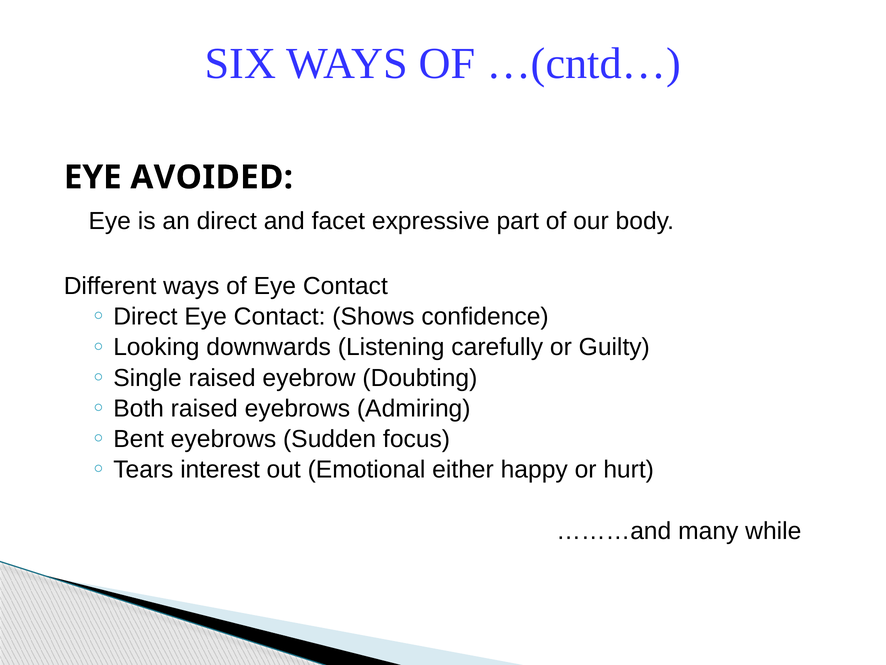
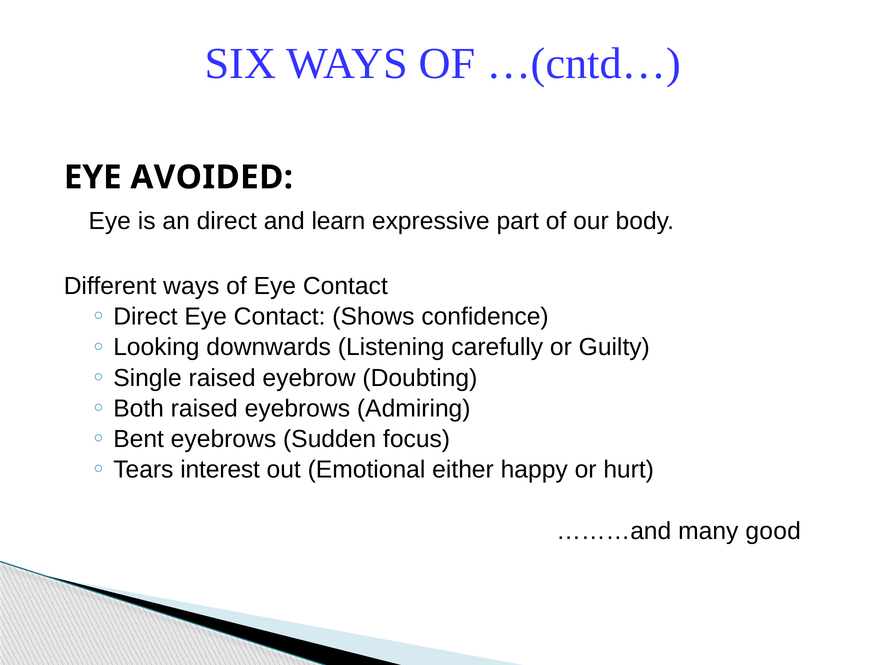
facet: facet -> learn
while: while -> good
